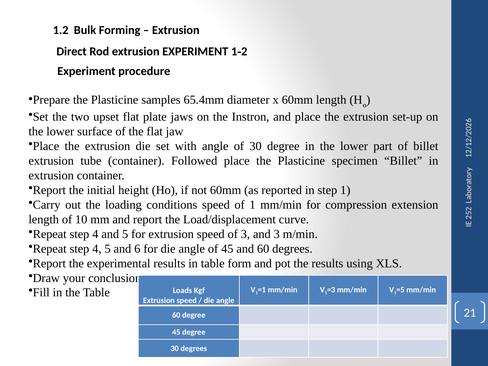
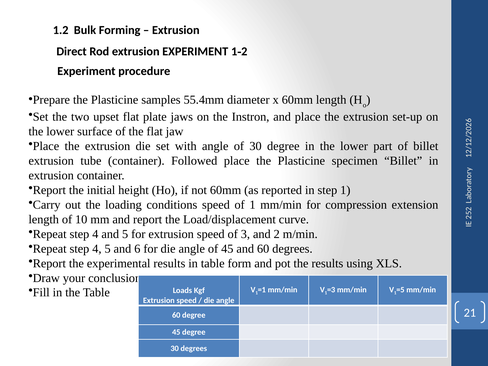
65.4mm: 65.4mm -> 55.4mm
and 3: 3 -> 2
